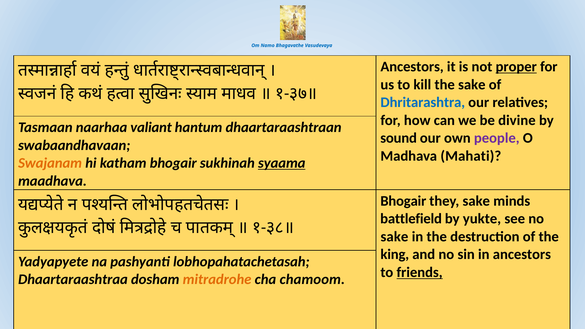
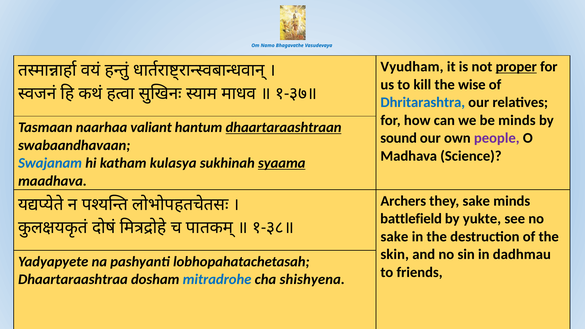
Ancestors at (412, 67): Ancestors -> Vyudham
the sake: sake -> wise
be divine: divine -> minds
dhaartaraashtraan underline: none -> present
Mahati: Mahati -> Science
Swajanam colour: orange -> blue
katham bhogair: bhogair -> kulasya
Bhogair at (403, 201): Bhogair -> Archers
king: king -> skin
in ancestors: ancestors -> dadhmau
friends underline: present -> none
mitradrohe colour: orange -> blue
chamoom: chamoom -> shishyena
